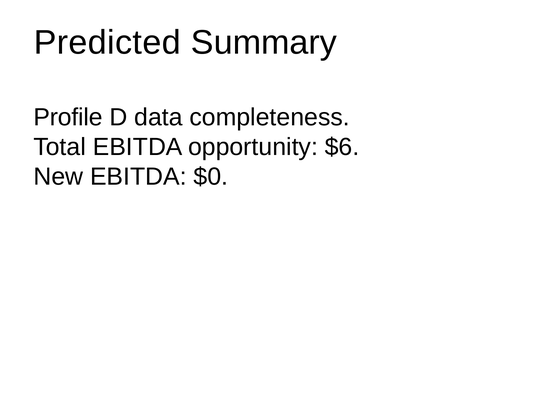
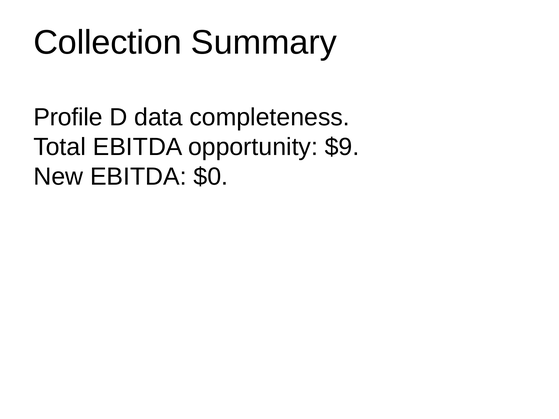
Predicted: Predicted -> Collection
$6: $6 -> $9
